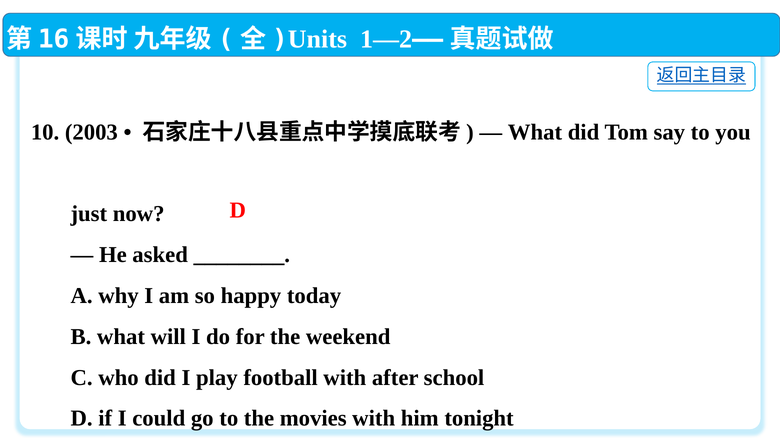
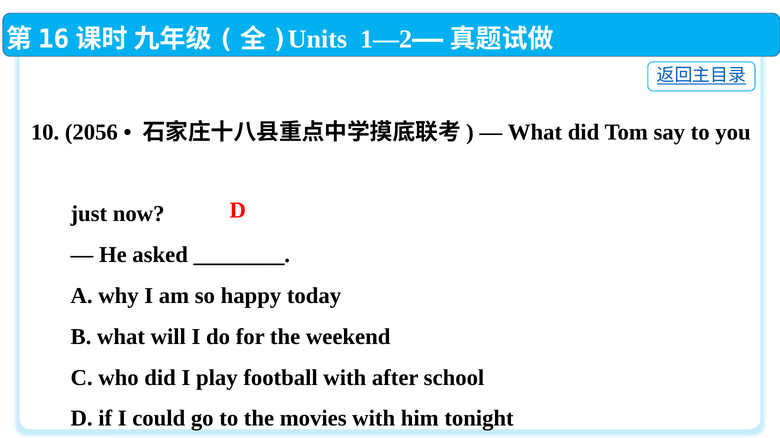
2003: 2003 -> 2056
